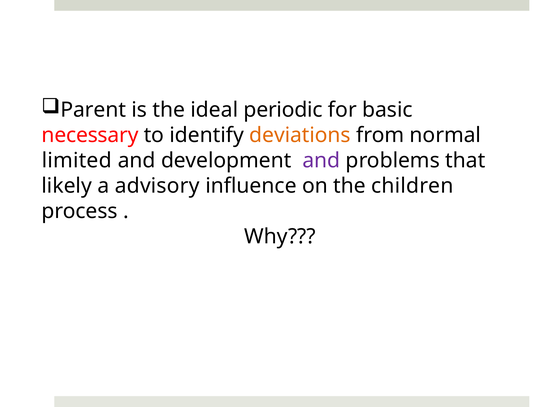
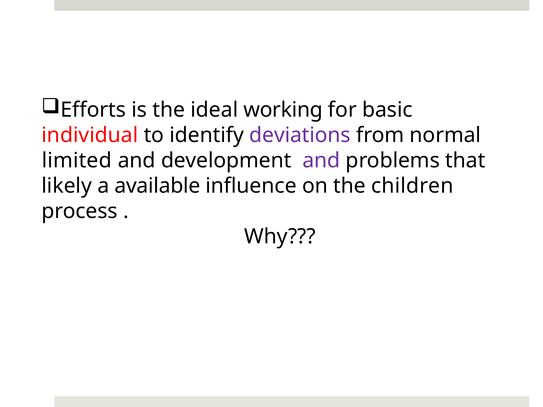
Parent: Parent -> Efforts
periodic: periodic -> working
necessary: necessary -> individual
deviations colour: orange -> purple
advisory: advisory -> available
